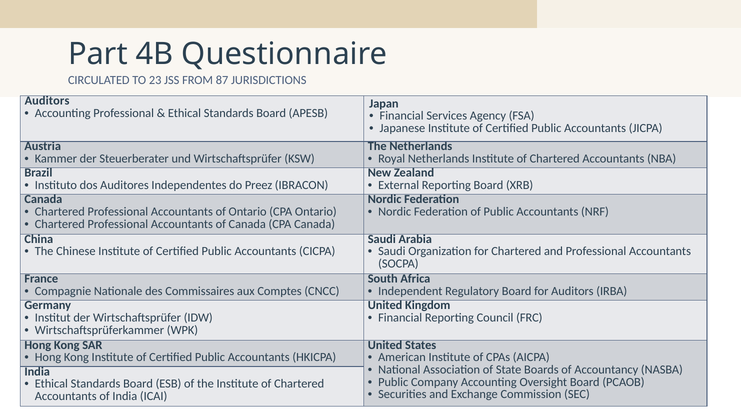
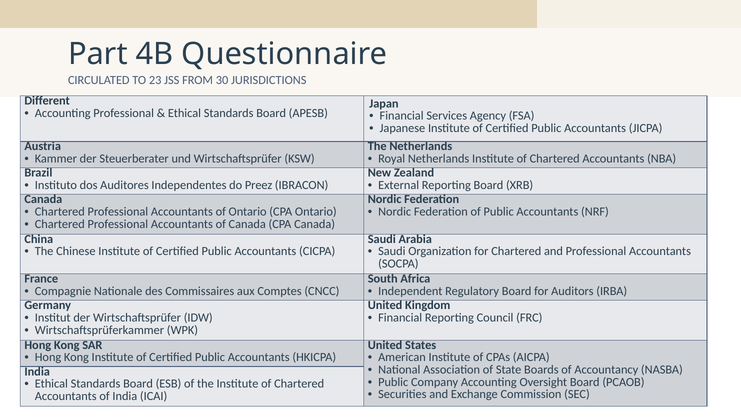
87: 87 -> 30
Auditors at (47, 101): Auditors -> Different
